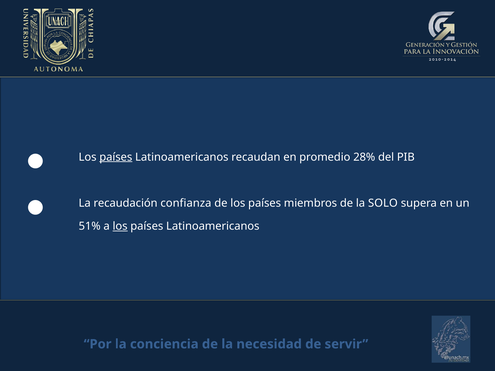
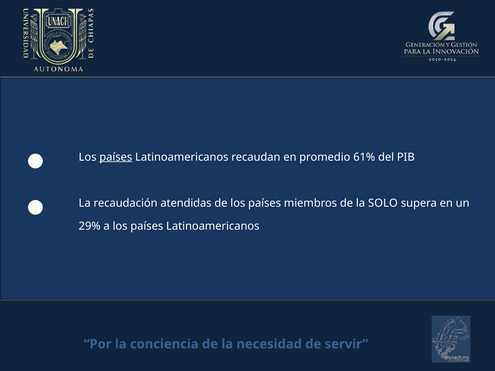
28%: 28% -> 61%
confianza: confianza -> atendidas
51%: 51% -> 29%
los at (120, 226) underline: present -> none
